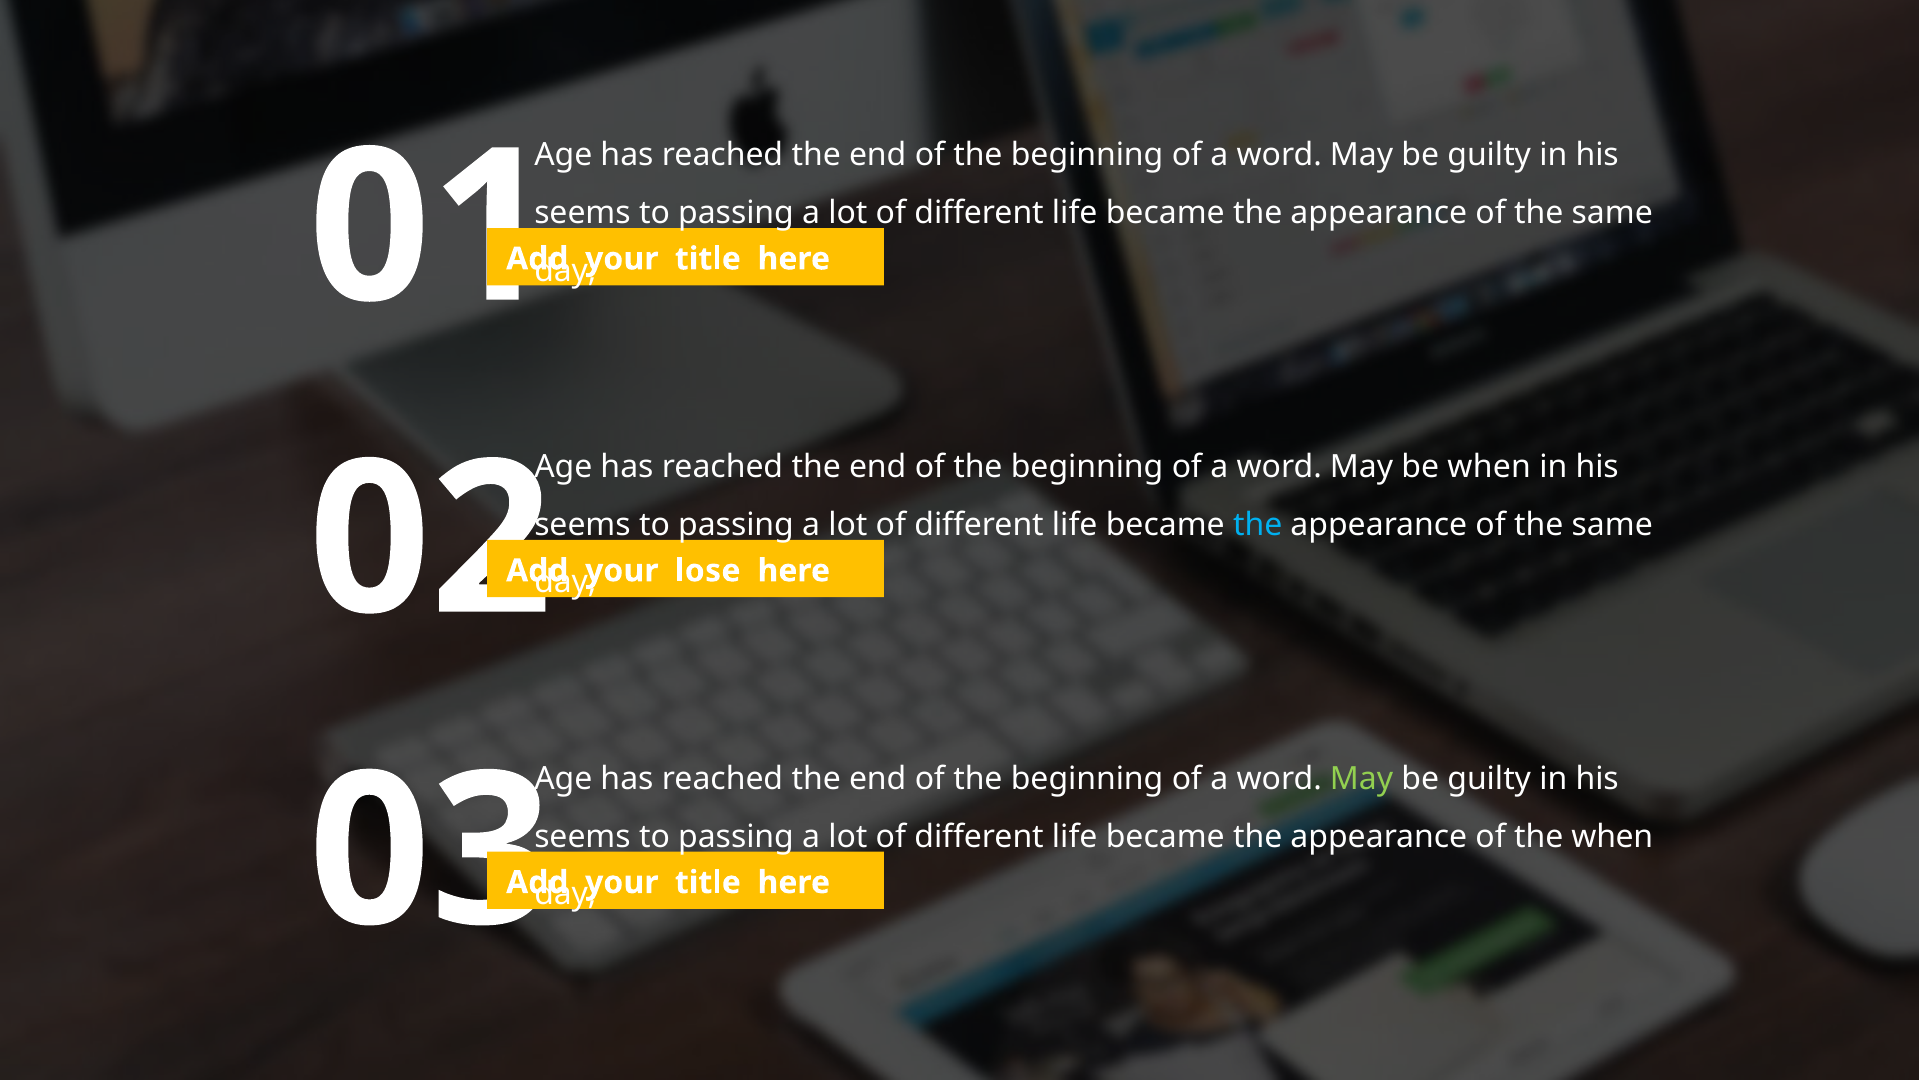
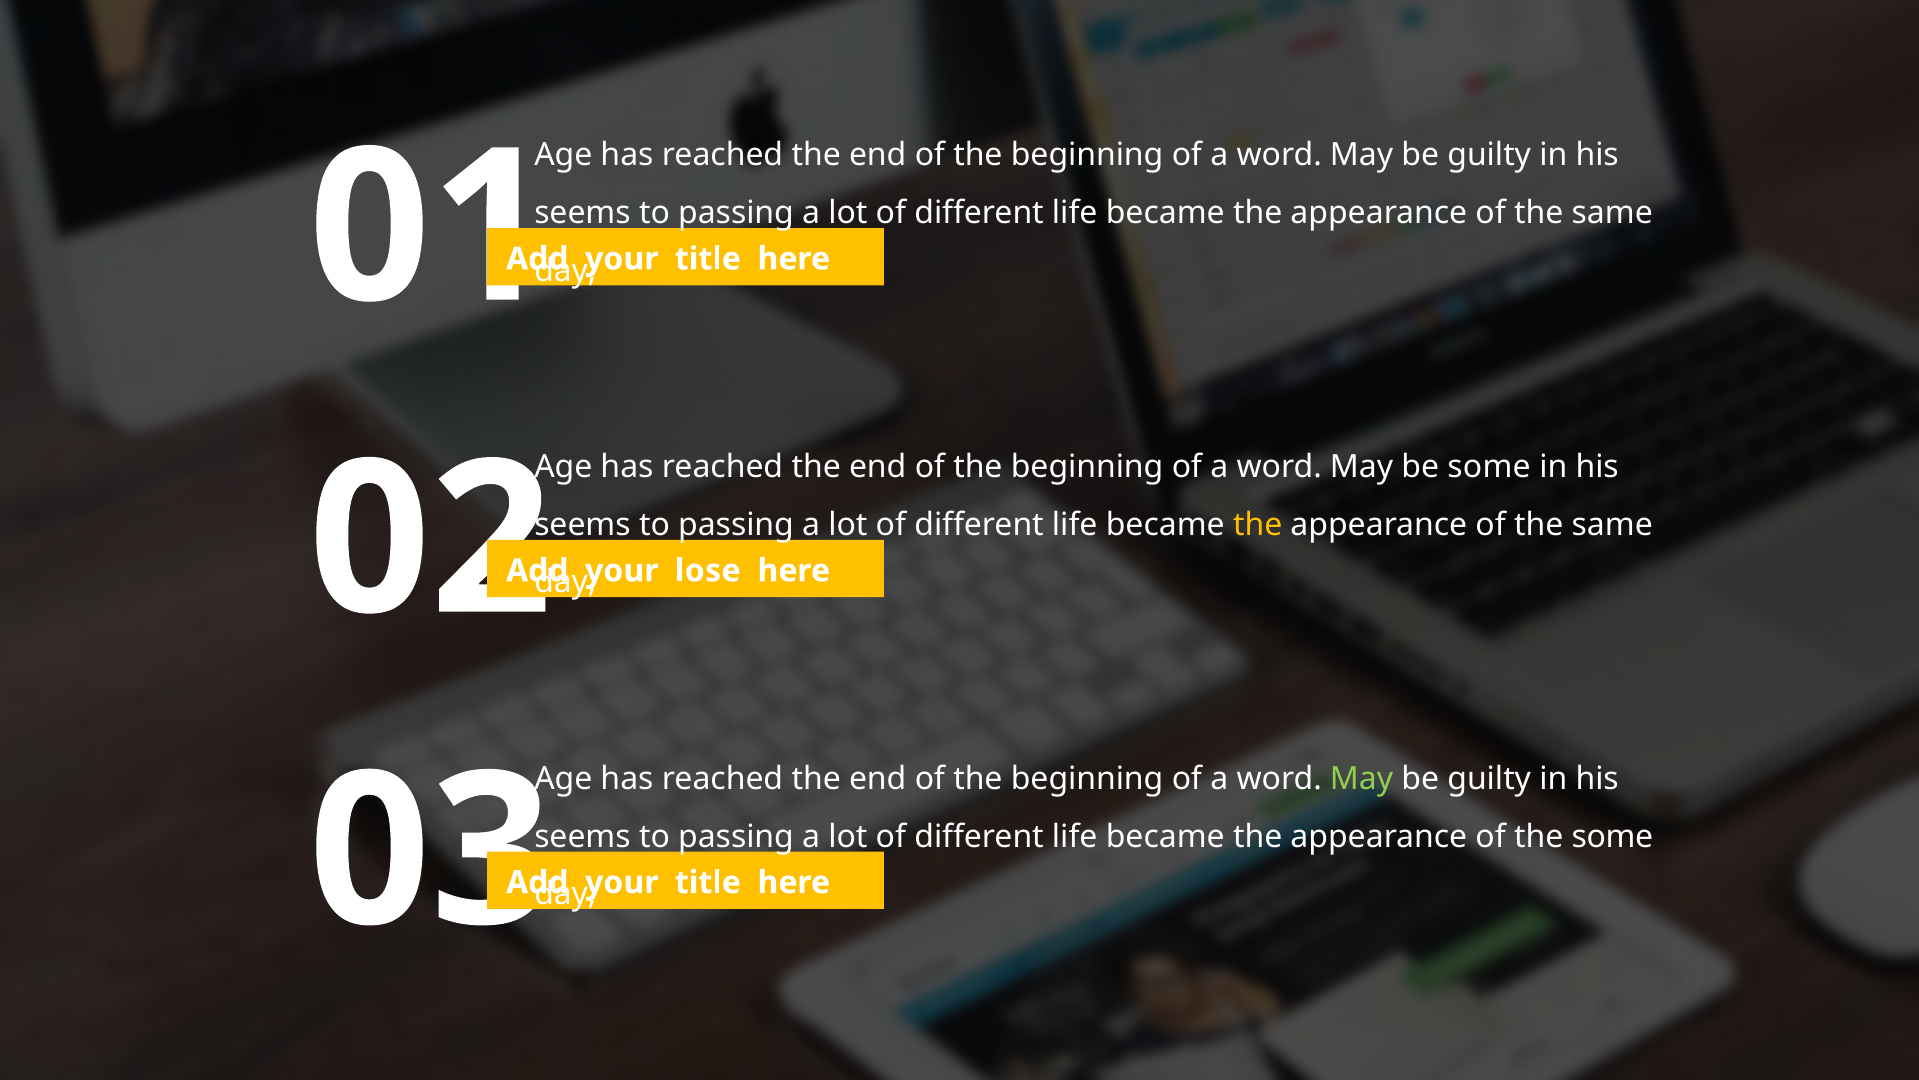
be when: when -> some
the at (1258, 525) colour: light blue -> yellow
the when: when -> some
